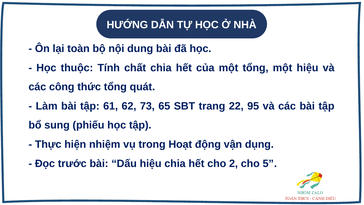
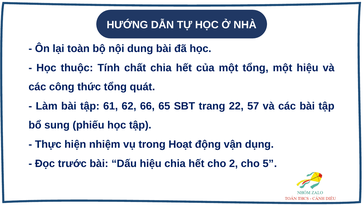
73: 73 -> 66
95: 95 -> 57
